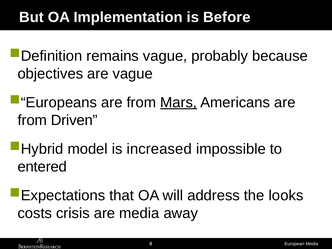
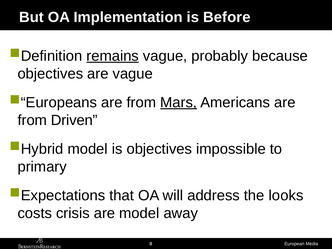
remains underline: none -> present
is increased: increased -> objectives
entered: entered -> primary
are media: media -> model
